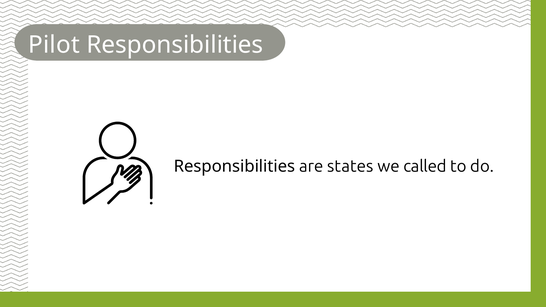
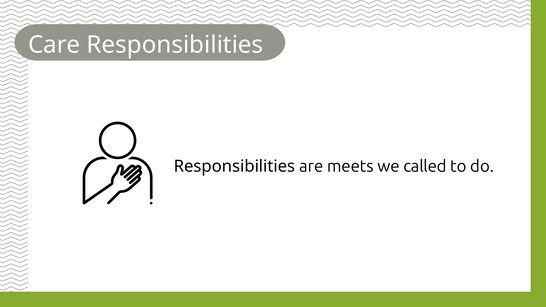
Pilot: Pilot -> Care
states: states -> meets
